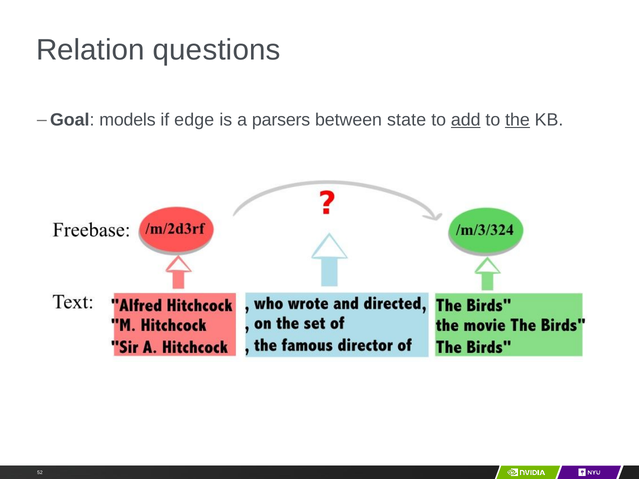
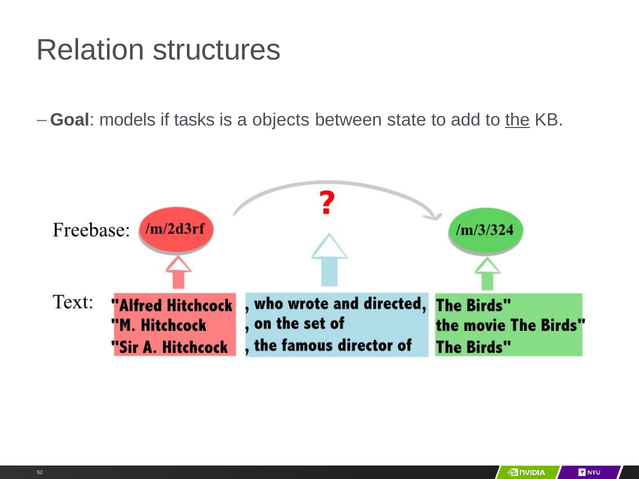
questions: questions -> structures
edge: edge -> tasks
parsers: parsers -> objects
add underline: present -> none
